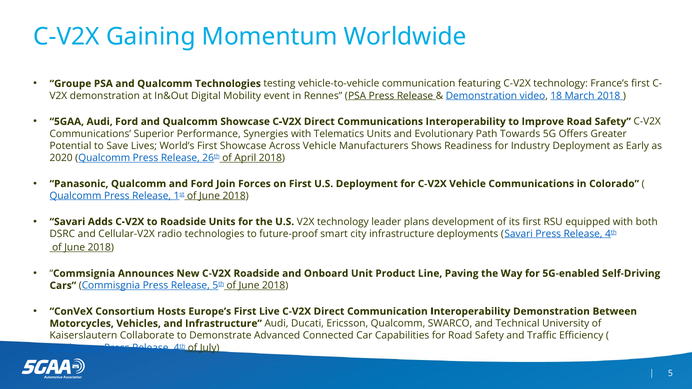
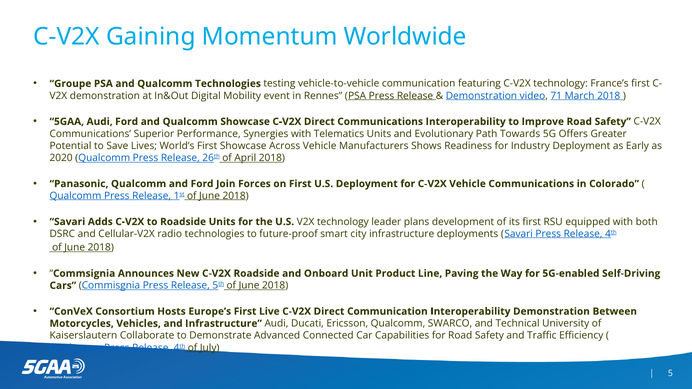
18: 18 -> 71
